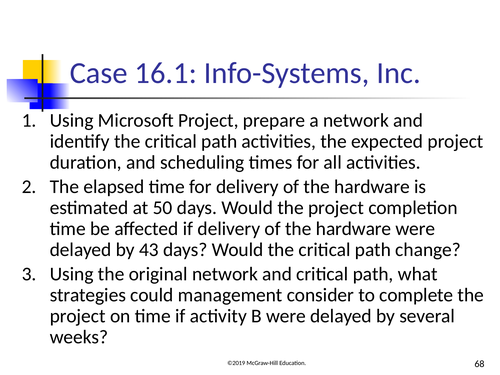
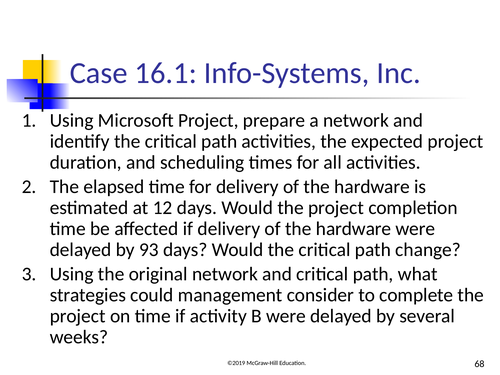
50: 50 -> 12
43: 43 -> 93
